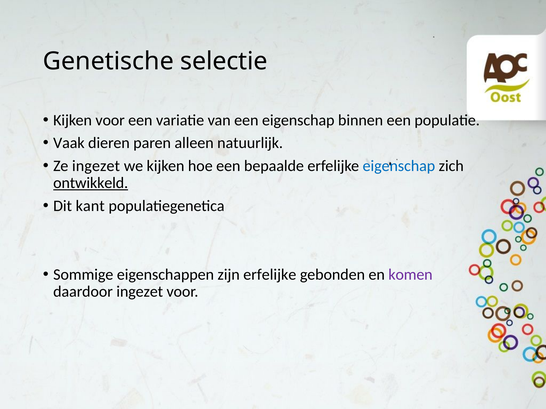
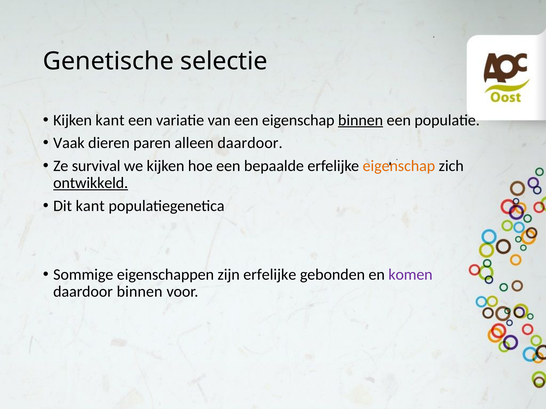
Kijken voor: voor -> kant
binnen at (361, 120) underline: none -> present
alleen natuurlijk: natuurlijk -> daardoor
Ze ingezet: ingezet -> survival
eigenschap at (399, 166) colour: blue -> orange
daardoor ingezet: ingezet -> binnen
